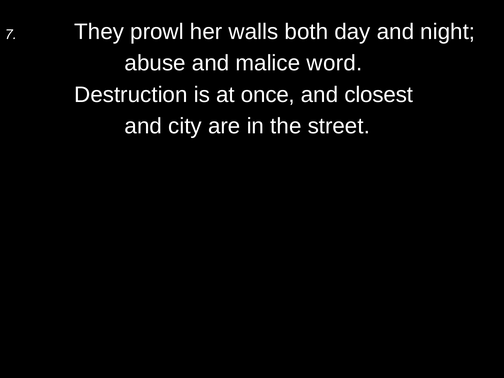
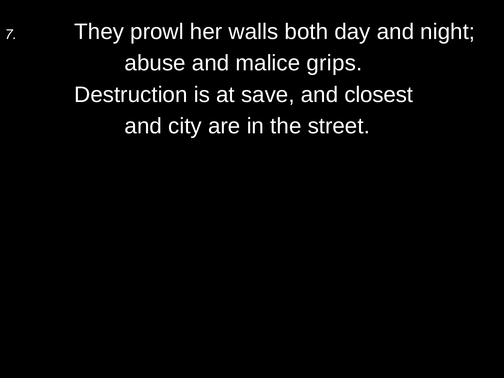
word: word -> grips
once: once -> save
